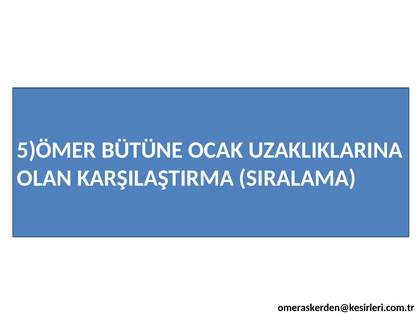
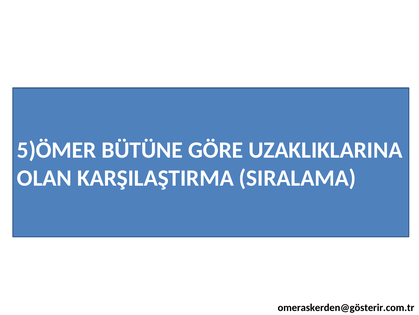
OCAK: OCAK -> GÖRE
omeraskerden@kesirleri.com.tr: omeraskerden@kesirleri.com.tr -> omeraskerden@gösterir.com.tr
